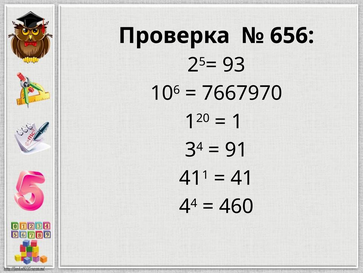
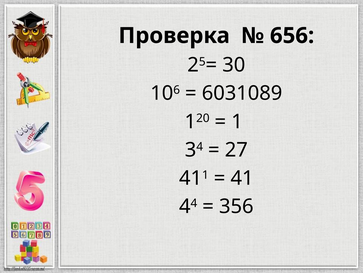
93: 93 -> 30
7667970: 7667970 -> 6031089
91: 91 -> 27
460: 460 -> 356
